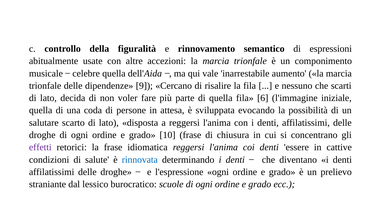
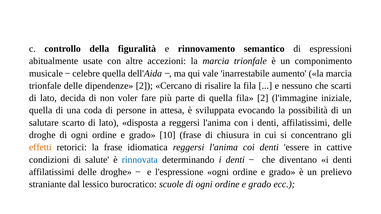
dipendenze 9: 9 -> 2
fila 6: 6 -> 2
effetti colour: purple -> orange
